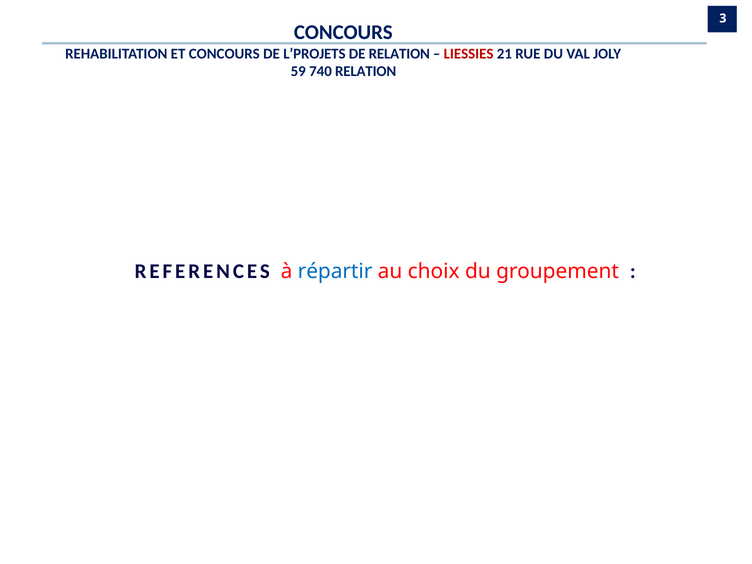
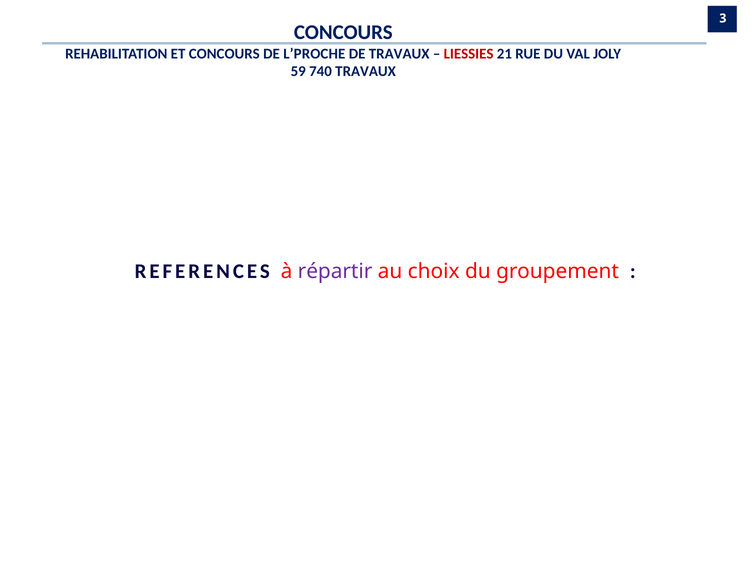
L’PROJETS: L’PROJETS -> L’PROCHE
DE RELATION: RELATION -> TRAVAUX
740 RELATION: RELATION -> TRAVAUX
répartir colour: blue -> purple
